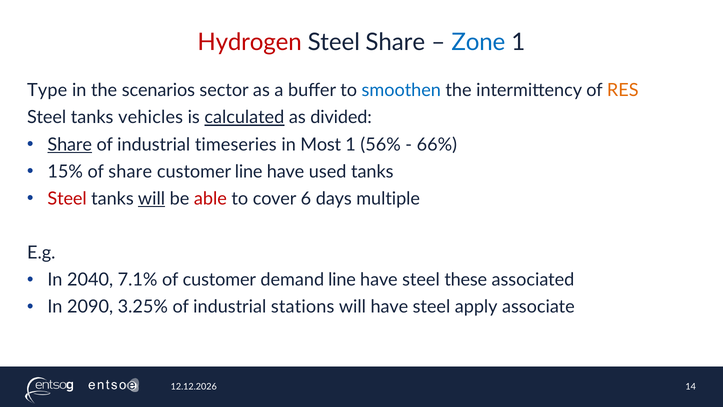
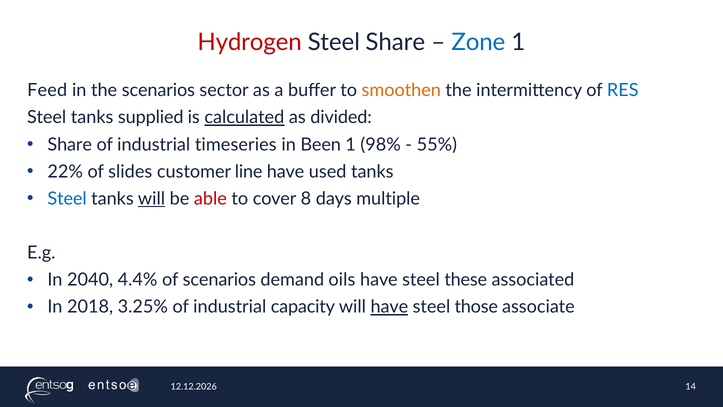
Type: Type -> Feed
smoothen colour: blue -> orange
RES colour: orange -> blue
vehicles: vehicles -> supplied
Share at (70, 144) underline: present -> none
Most: Most -> Been
56%: 56% -> 98%
66%: 66% -> 55%
15%: 15% -> 22%
of share: share -> slides
Steel at (67, 199) colour: red -> blue
6: 6 -> 8
7.1%: 7.1% -> 4.4%
of customer: customer -> scenarios
demand line: line -> oils
2090: 2090 -> 2018
stations: stations -> capacity
have at (389, 307) underline: none -> present
apply: apply -> those
